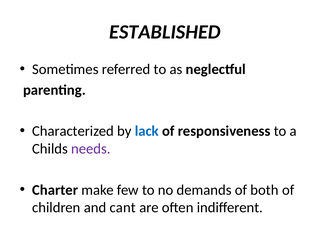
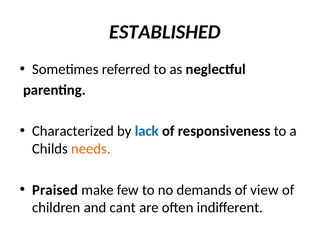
needs colour: purple -> orange
Charter: Charter -> Praised
both: both -> view
